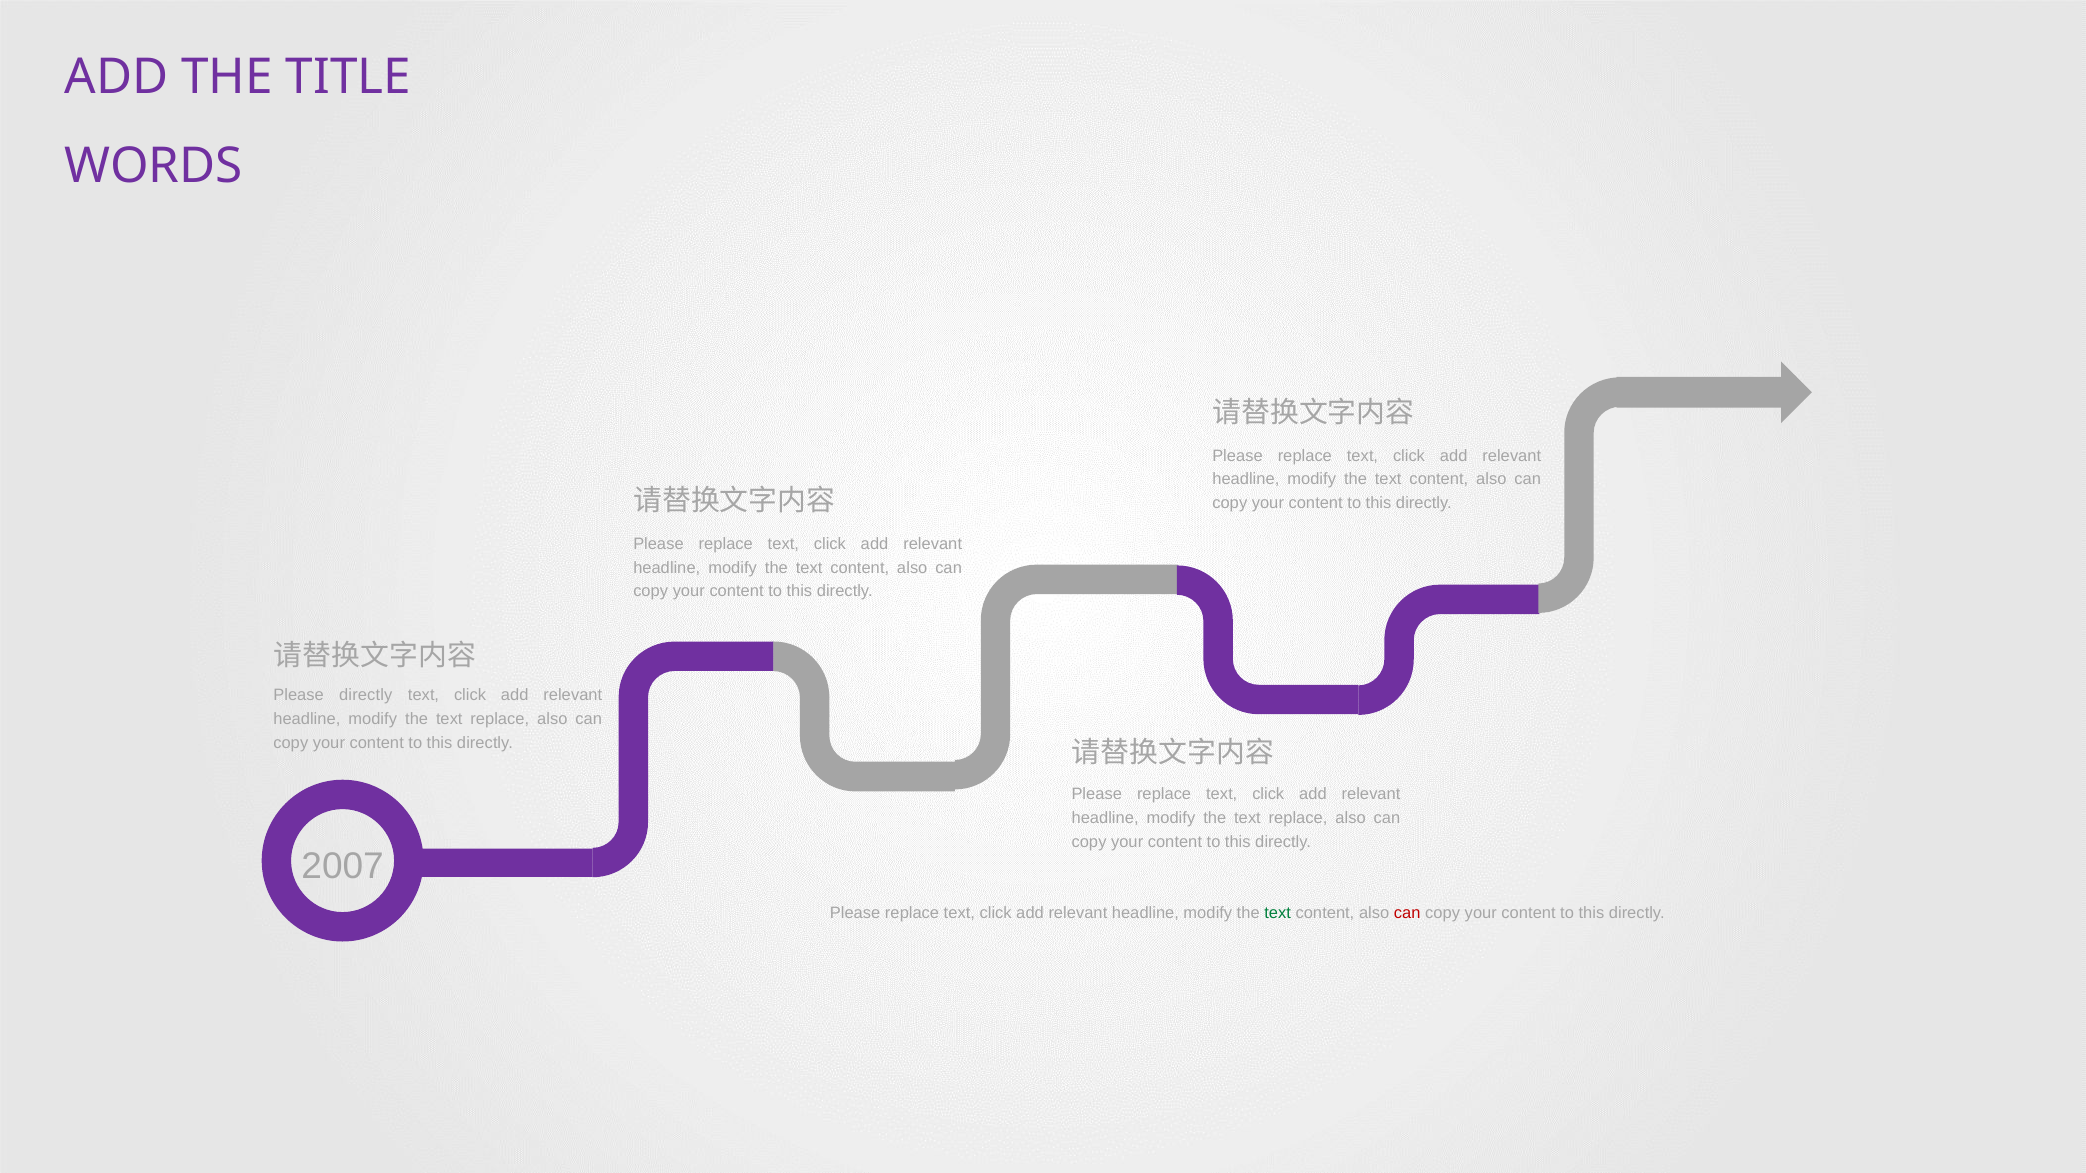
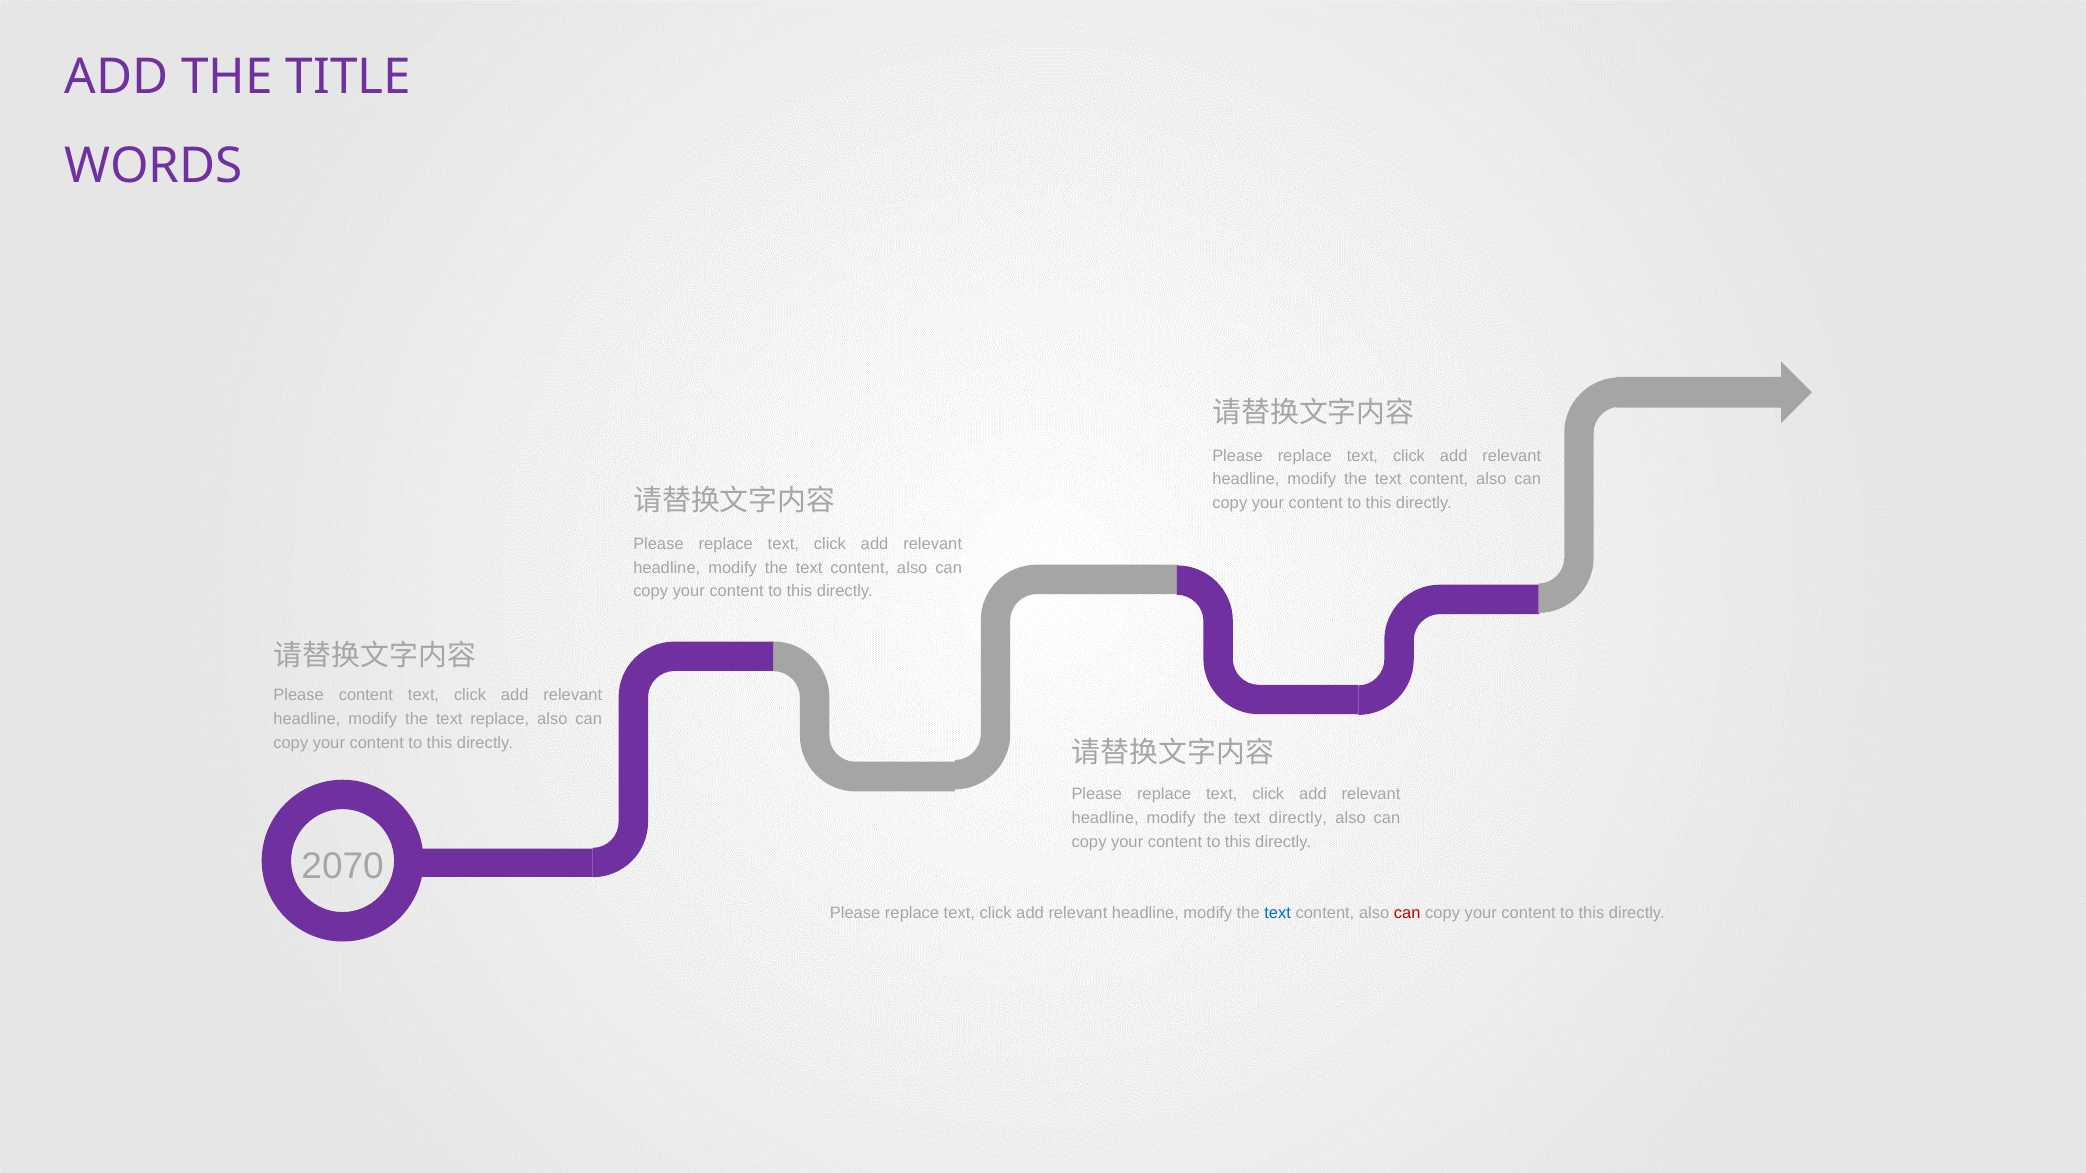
Please directly: directly -> content
replace at (1298, 818): replace -> directly
2007: 2007 -> 2070
text at (1278, 913) colour: green -> blue
